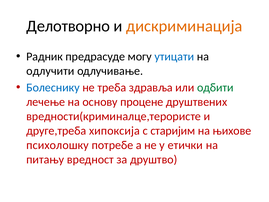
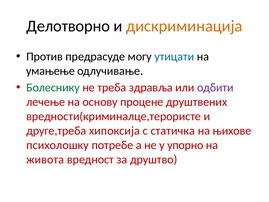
Радник: Радник -> Против
одлучити: одлучити -> умањење
Болеснику colour: blue -> green
одбити colour: green -> purple
старијим: старијим -> статичка
етички: етички -> упорно
питању: питању -> живота
